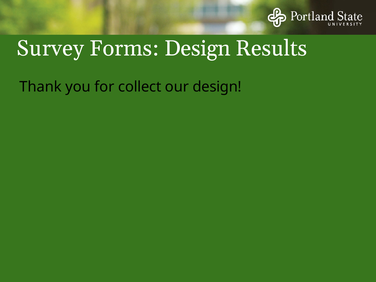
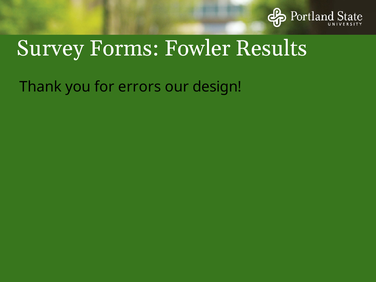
Forms Design: Design -> Fowler
collect: collect -> errors
